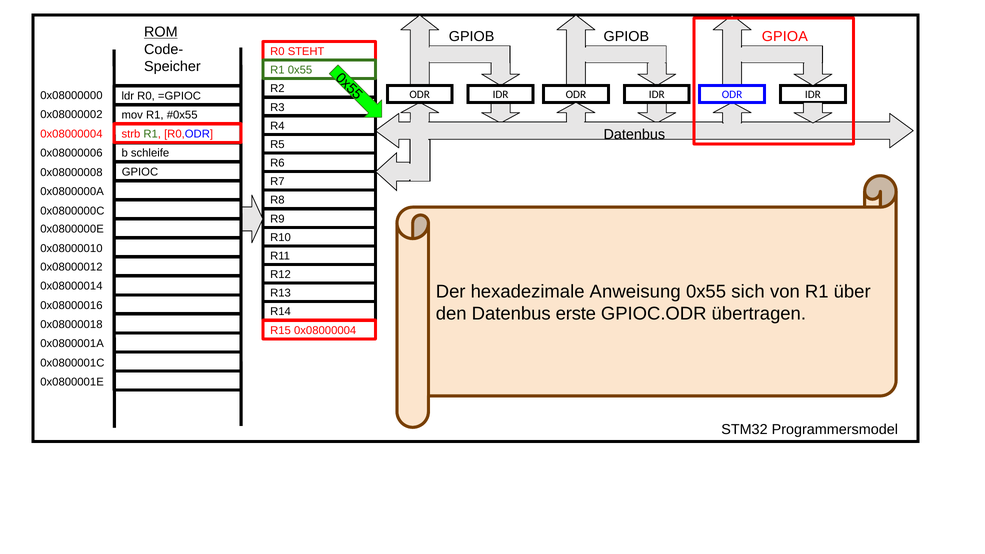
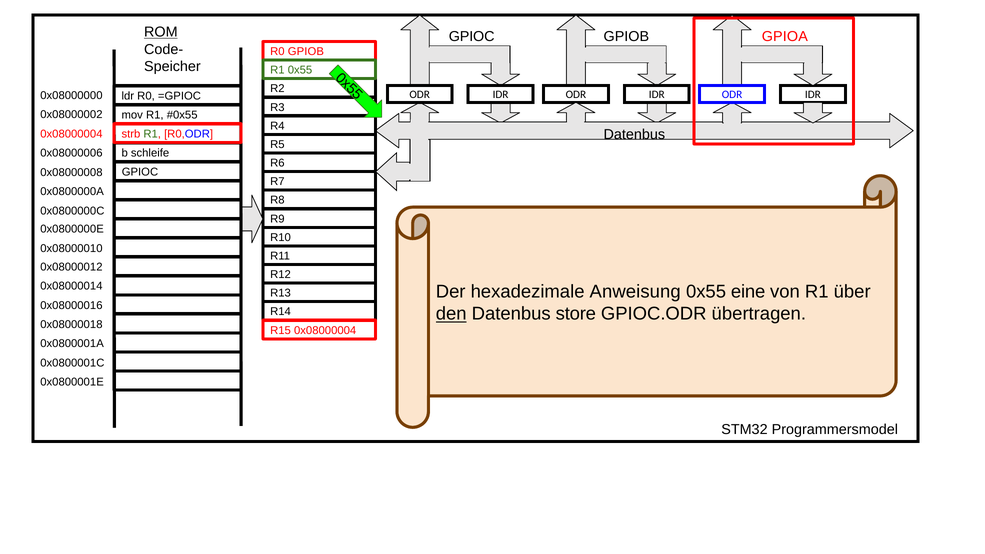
GPIOB at (472, 36): GPIOB -> GPIOC
R0 STEHT: STEHT -> GPIOB
sich: sich -> eine
den underline: none -> present
erste: erste -> store
